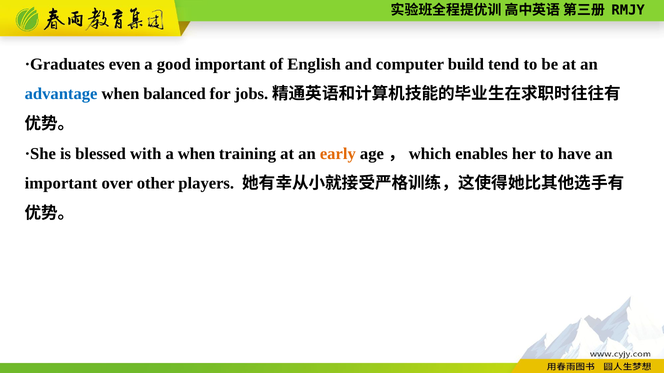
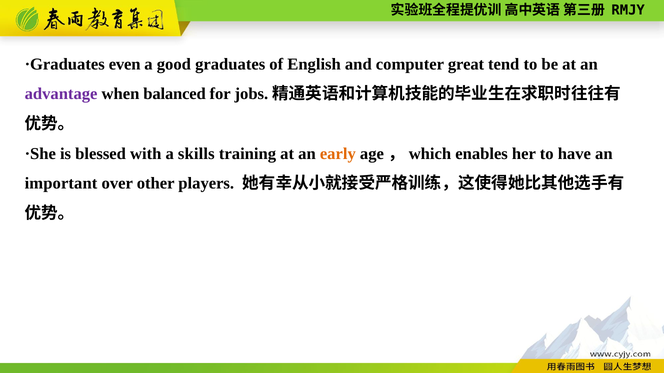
good important: important -> graduates
build: build -> great
advantage colour: blue -> purple
a when: when -> skills
